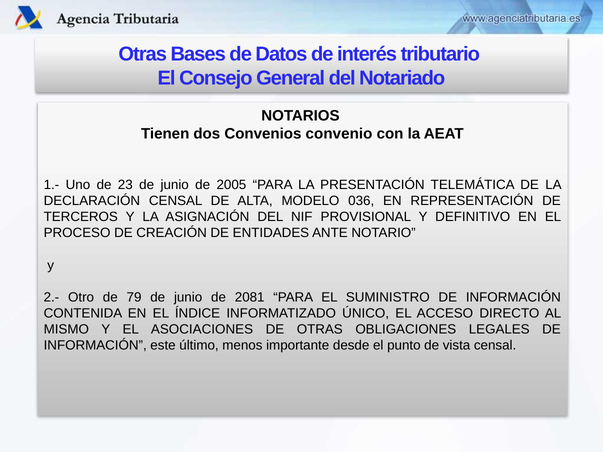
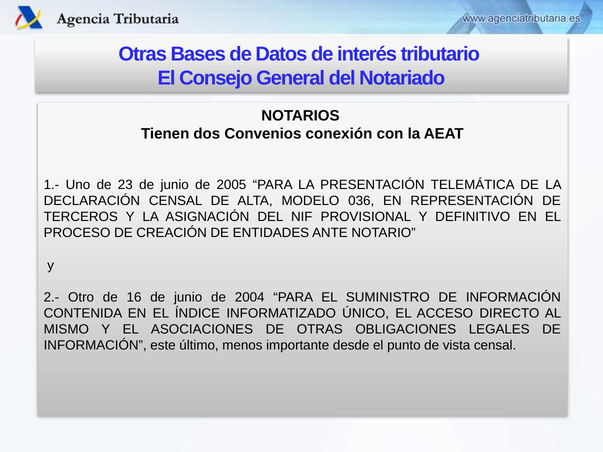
convenio: convenio -> conexión
79: 79 -> 16
2081: 2081 -> 2004
